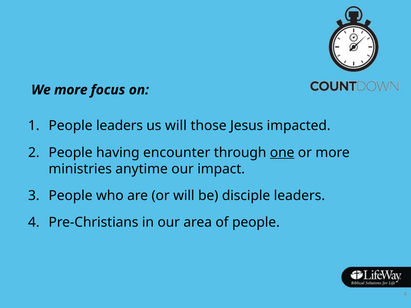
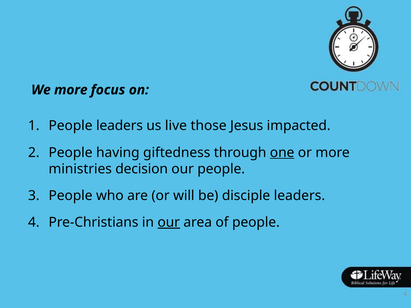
us will: will -> live
encounter: encounter -> giftedness
anytime: anytime -> decision
our impact: impact -> people
our at (169, 222) underline: none -> present
